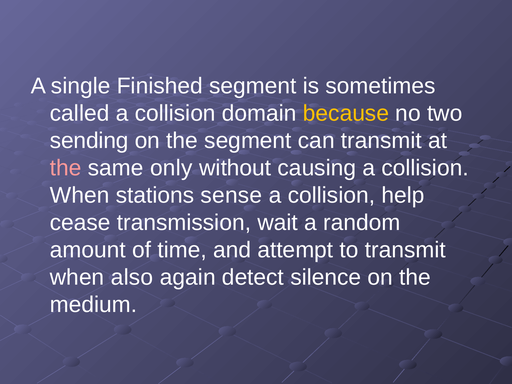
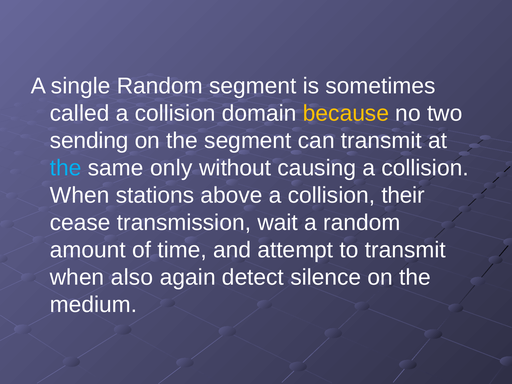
single Finished: Finished -> Random
the at (66, 168) colour: pink -> light blue
sense: sense -> above
help: help -> their
